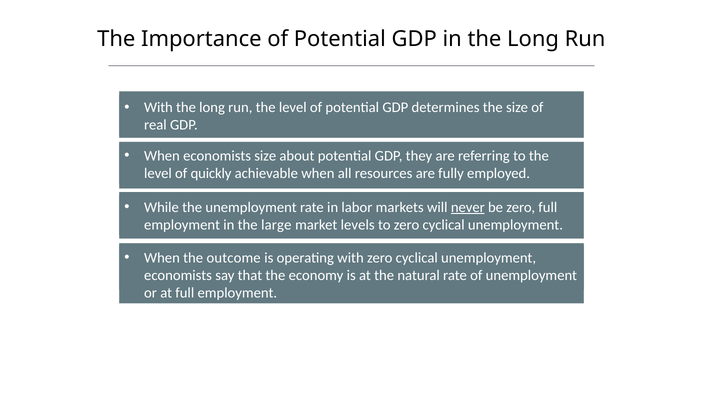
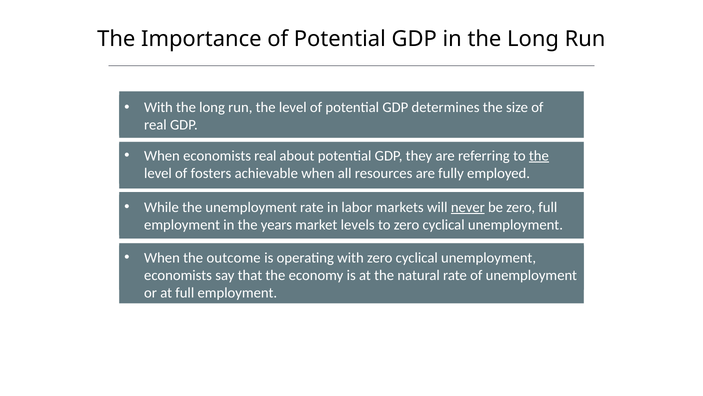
economists size: size -> real
the at (539, 156) underline: none -> present
quickly: quickly -> fosters
large: large -> years
